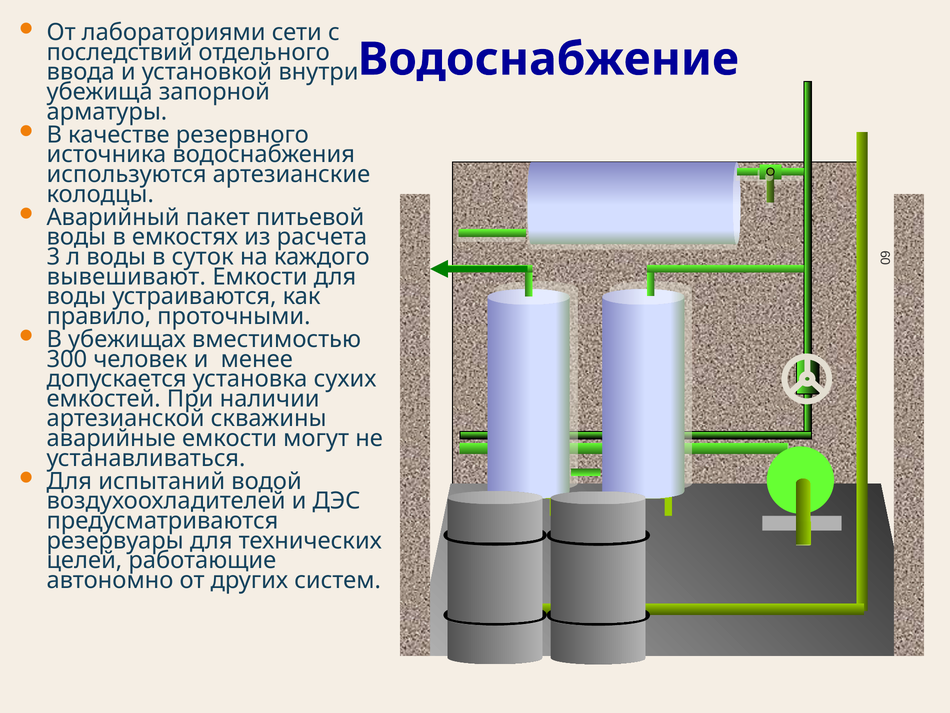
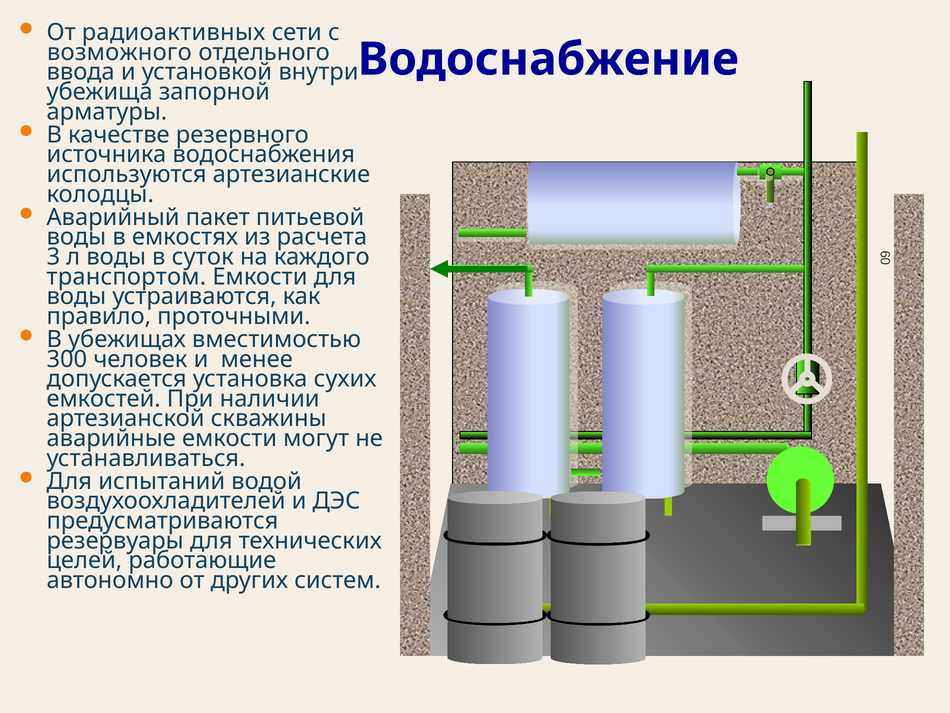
лабораториями: лабораториями -> радиоактивных
последствий: последствий -> возможного
вывешивают: вывешивают -> транспортом
